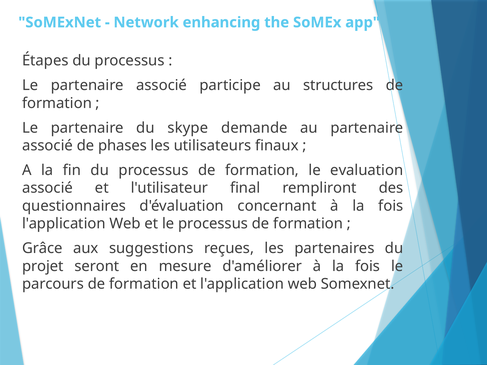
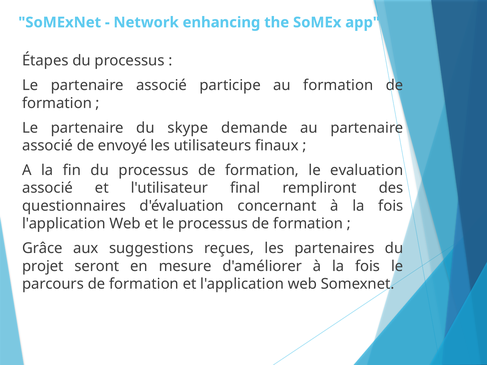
au structures: structures -> formation
phases: phases -> envoyé
